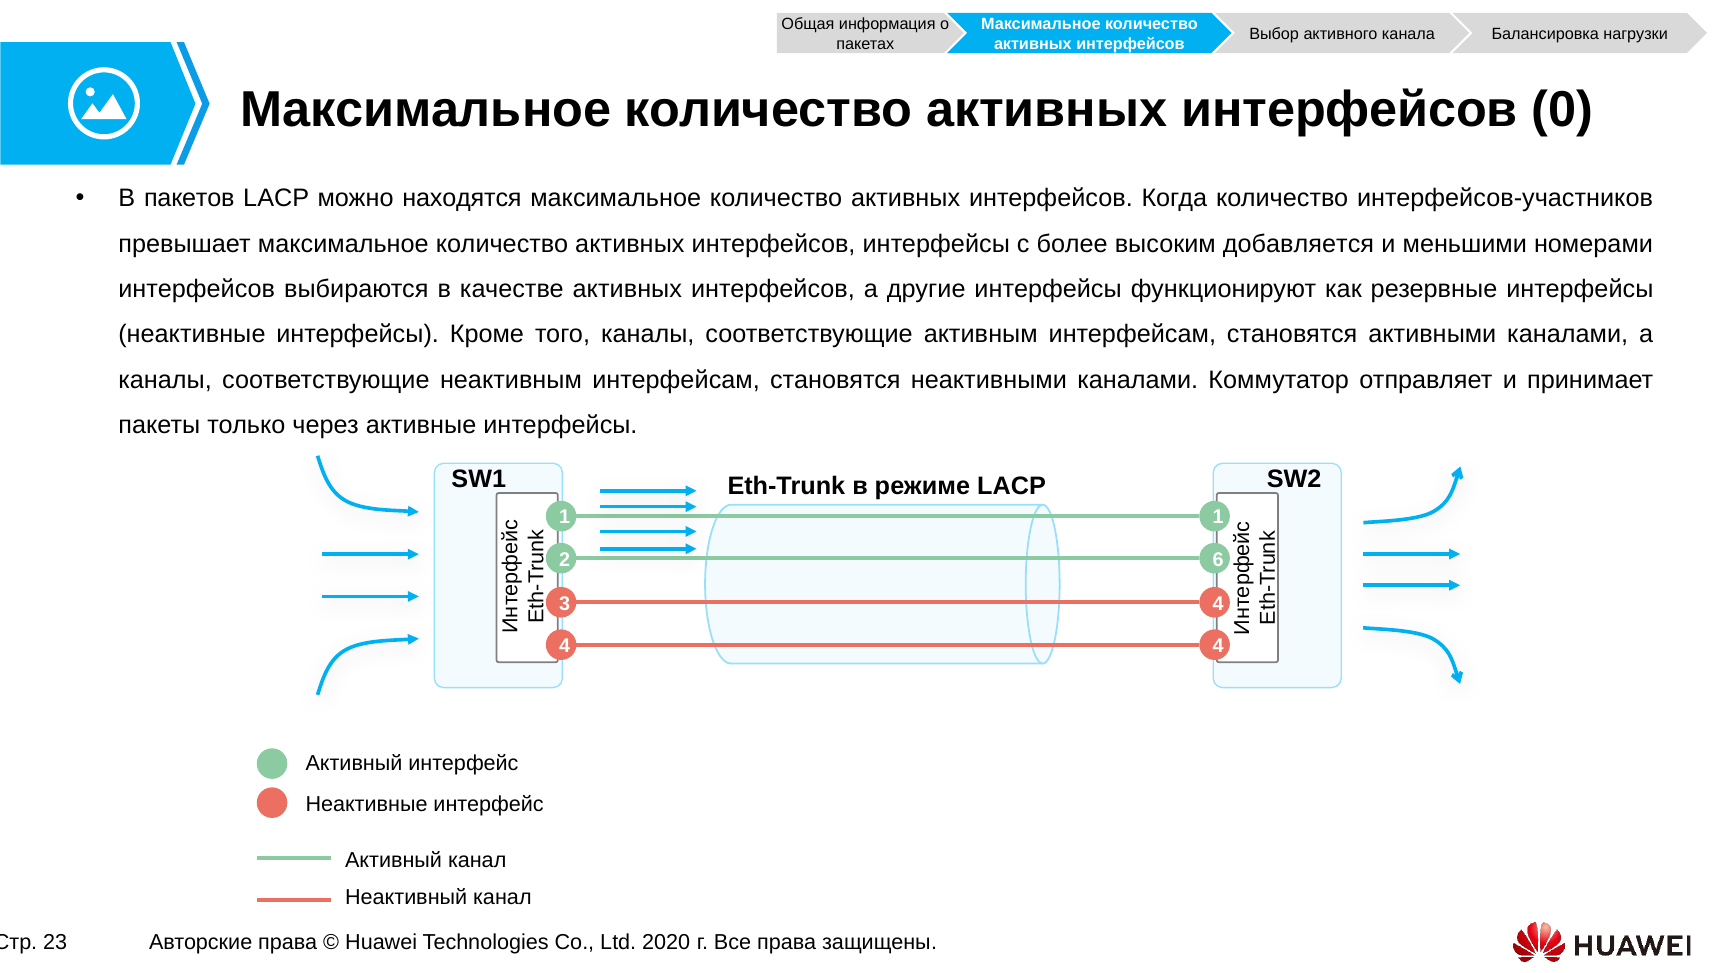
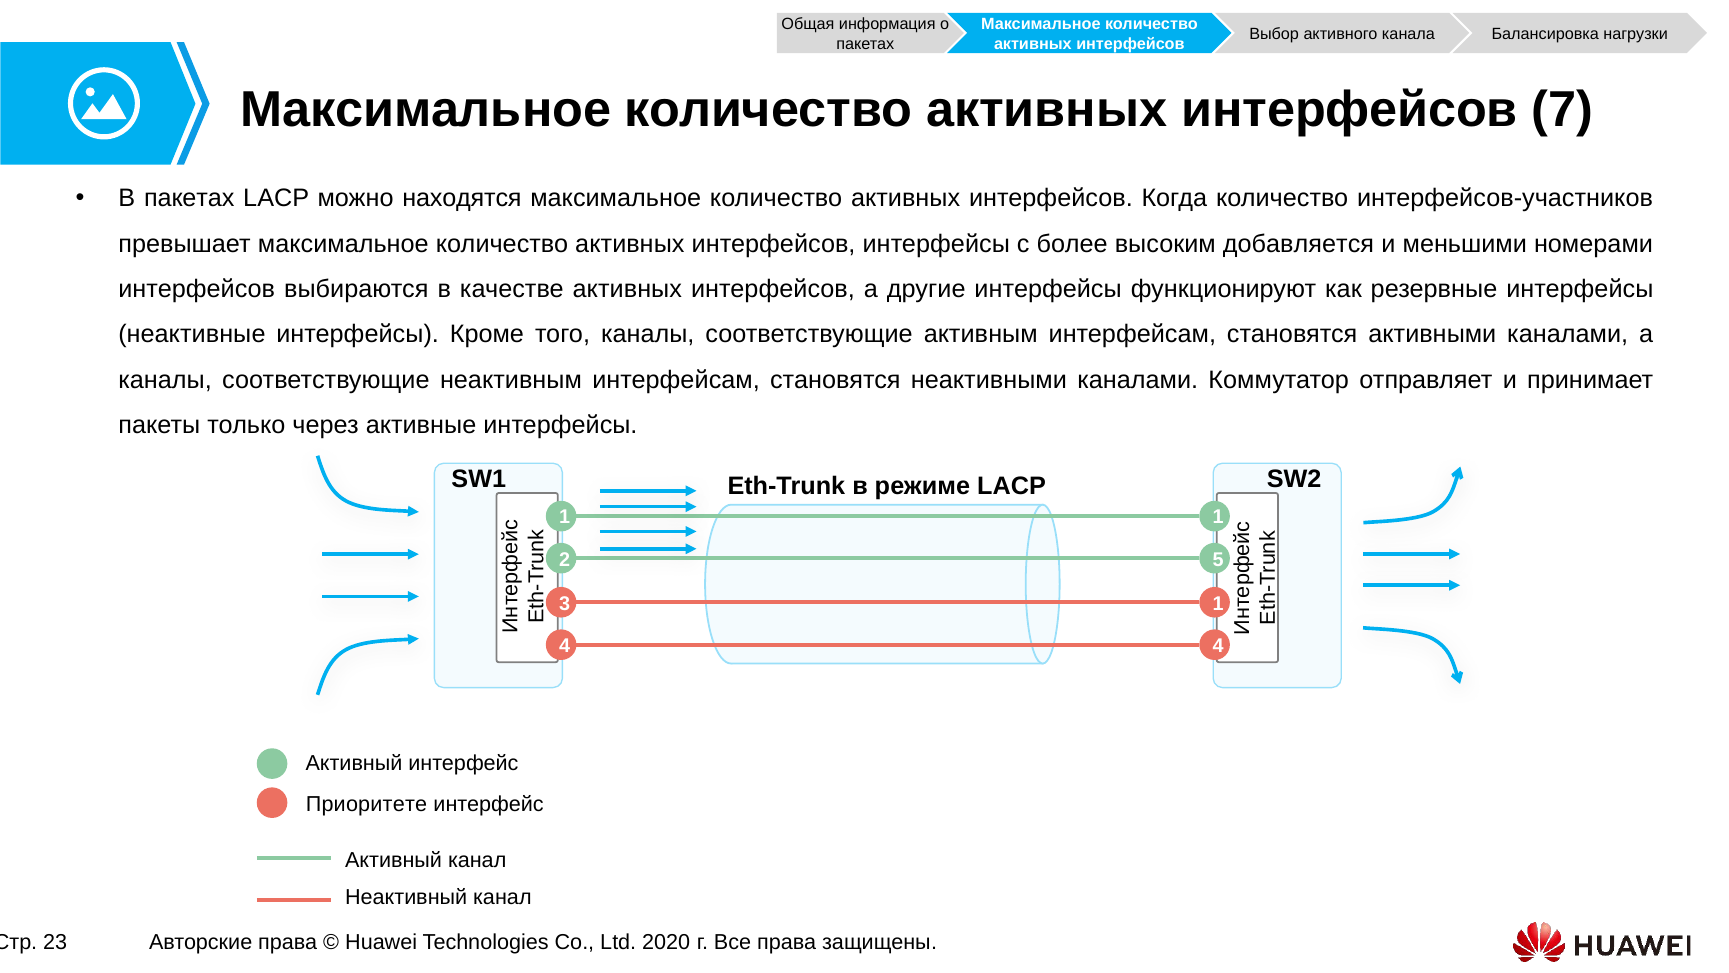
0: 0 -> 7
В пакетов: пакетов -> пакетах
6: 6 -> 5
3 4: 4 -> 1
Неактивные at (367, 804): Неактивные -> Приоритете
